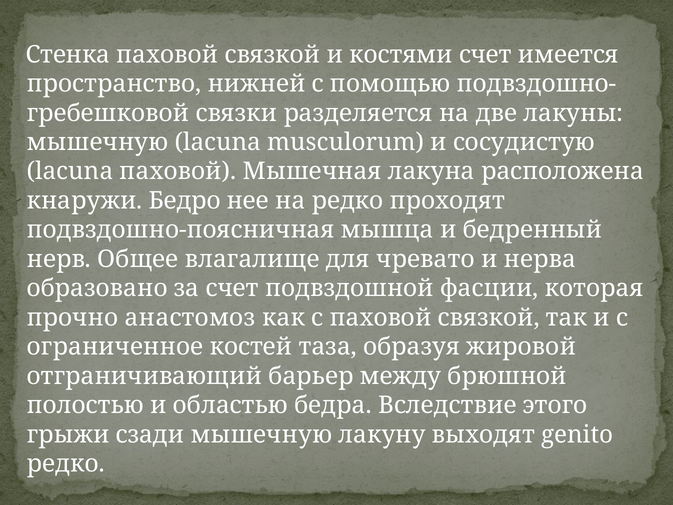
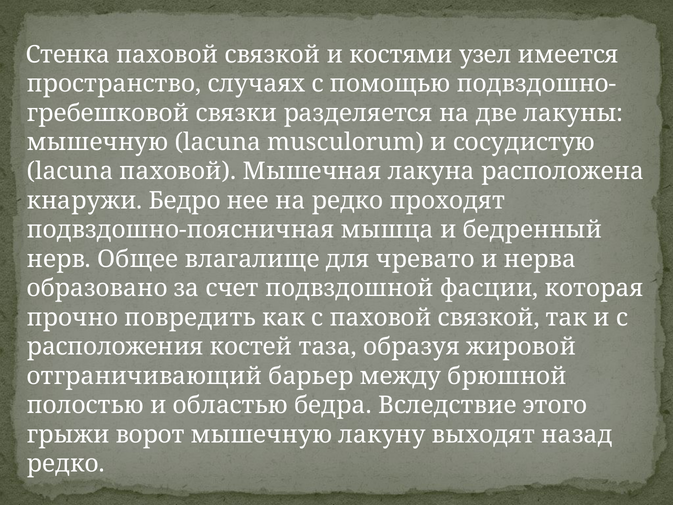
костями счет: счет -> узел
нижней: нижней -> случаях
анастомоз: анастомоз -> повредить
ограниченное: ограниченное -> расположения
сзади: сзади -> ворот
genito: genito -> назад
